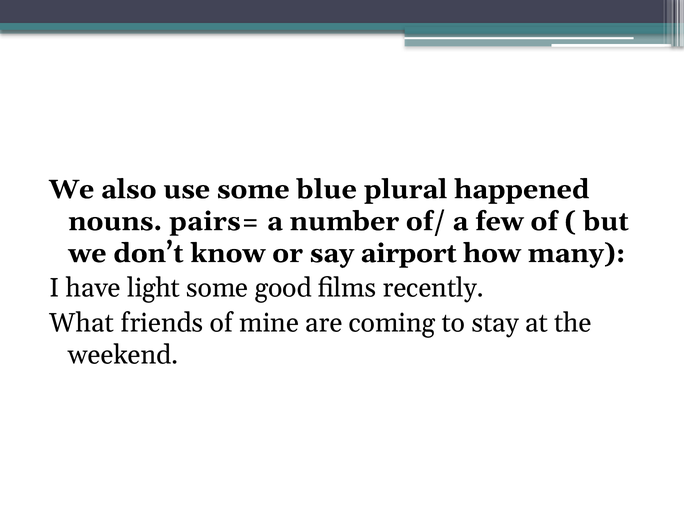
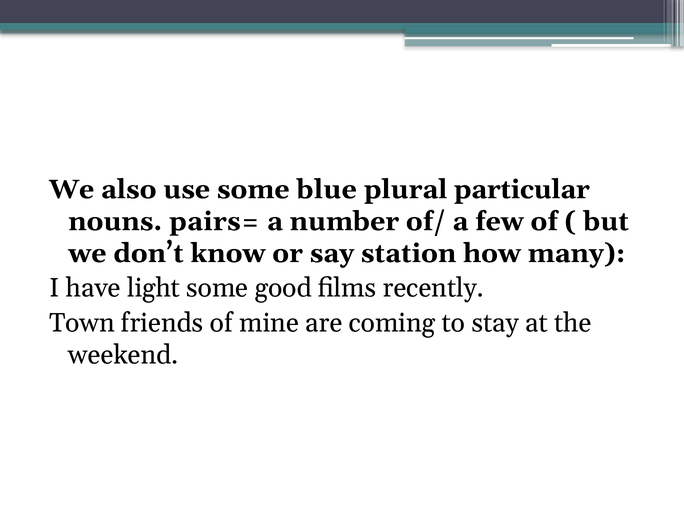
happened: happened -> particular
airport: airport -> station
What: What -> Town
